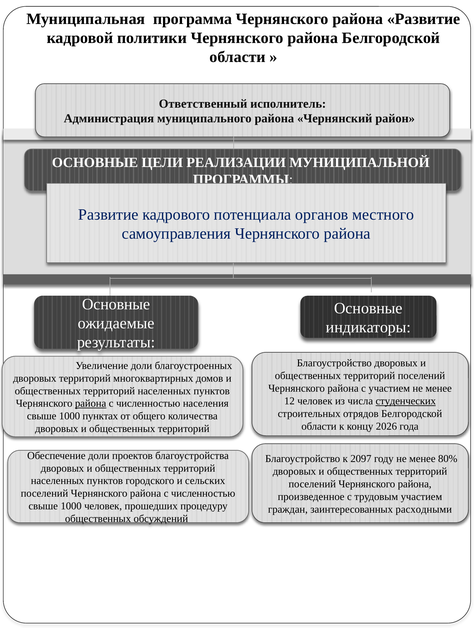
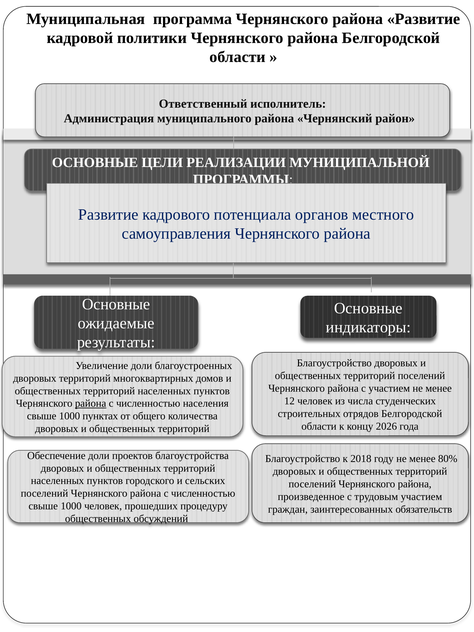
студенческих underline: present -> none
2097: 2097 -> 2018
расходными: расходными -> обязательств
